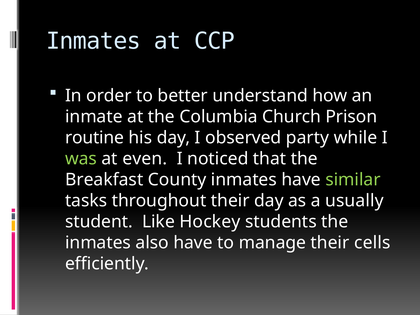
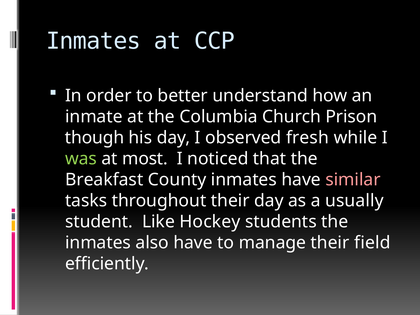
routine: routine -> though
party: party -> fresh
even: even -> most
similar colour: light green -> pink
cells: cells -> field
